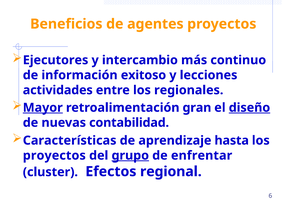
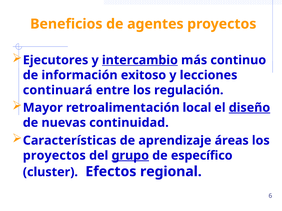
intercambio underline: none -> present
actividades: actividades -> continuará
regionales: regionales -> regulación
Mayor underline: present -> none
gran: gran -> local
contabilidad: contabilidad -> continuidad
hasta: hasta -> áreas
enfrentar: enfrentar -> específico
